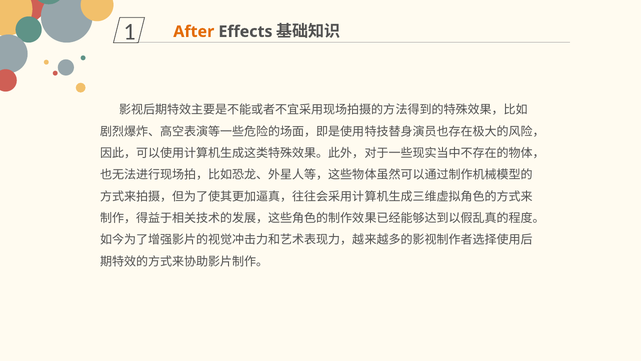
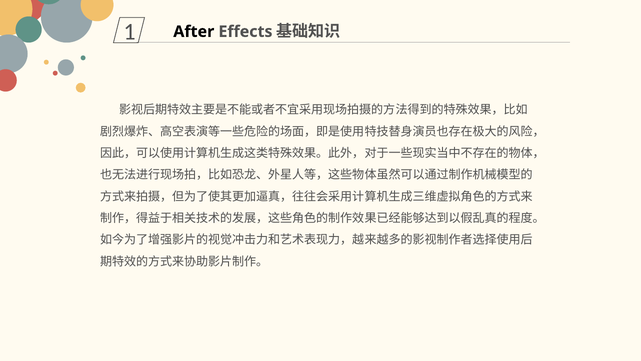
After colour: orange -> black
